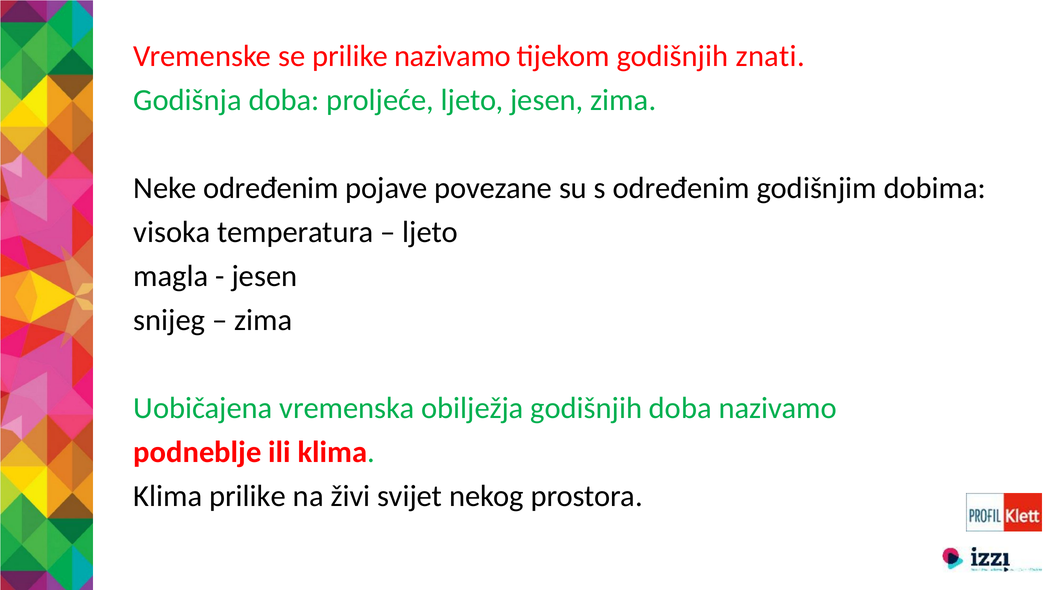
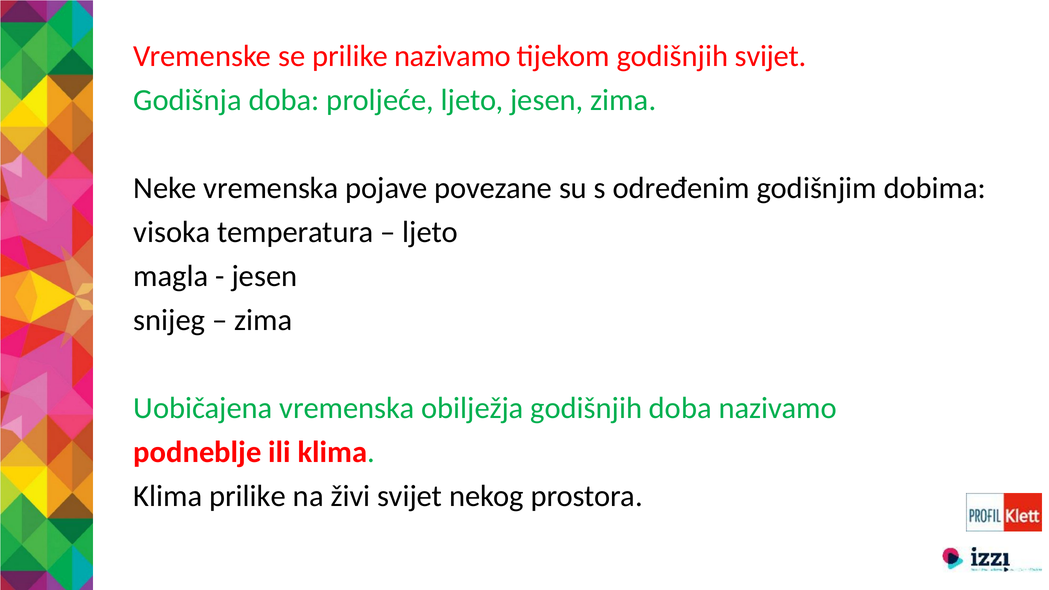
godišnjih znati: znati -> svijet
Neke određenim: određenim -> vremenska
